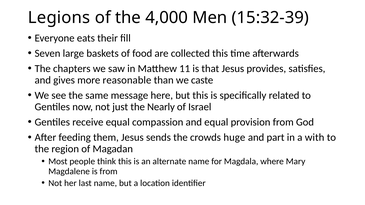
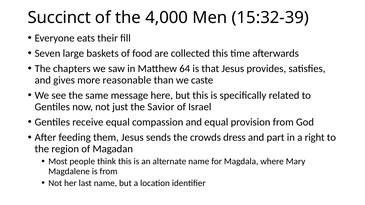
Legions: Legions -> Succinct
11: 11 -> 64
Nearly: Nearly -> Savior
huge: huge -> dress
with: with -> right
